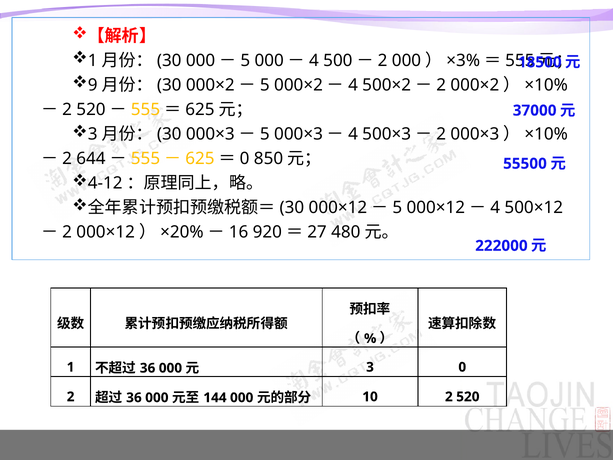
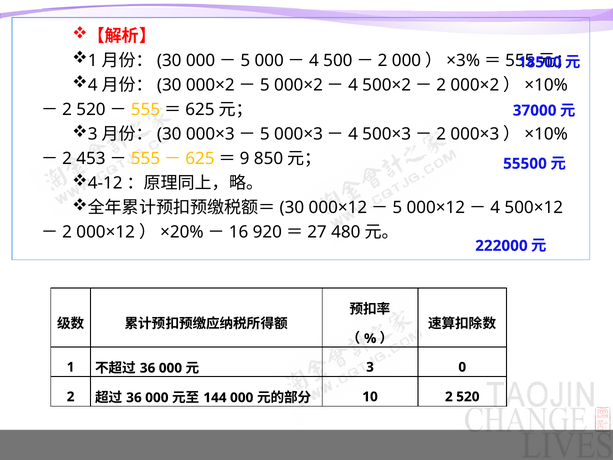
9 at (93, 85): 9 -> 4
644: 644 -> 453
0 at (245, 159): 0 -> 9
